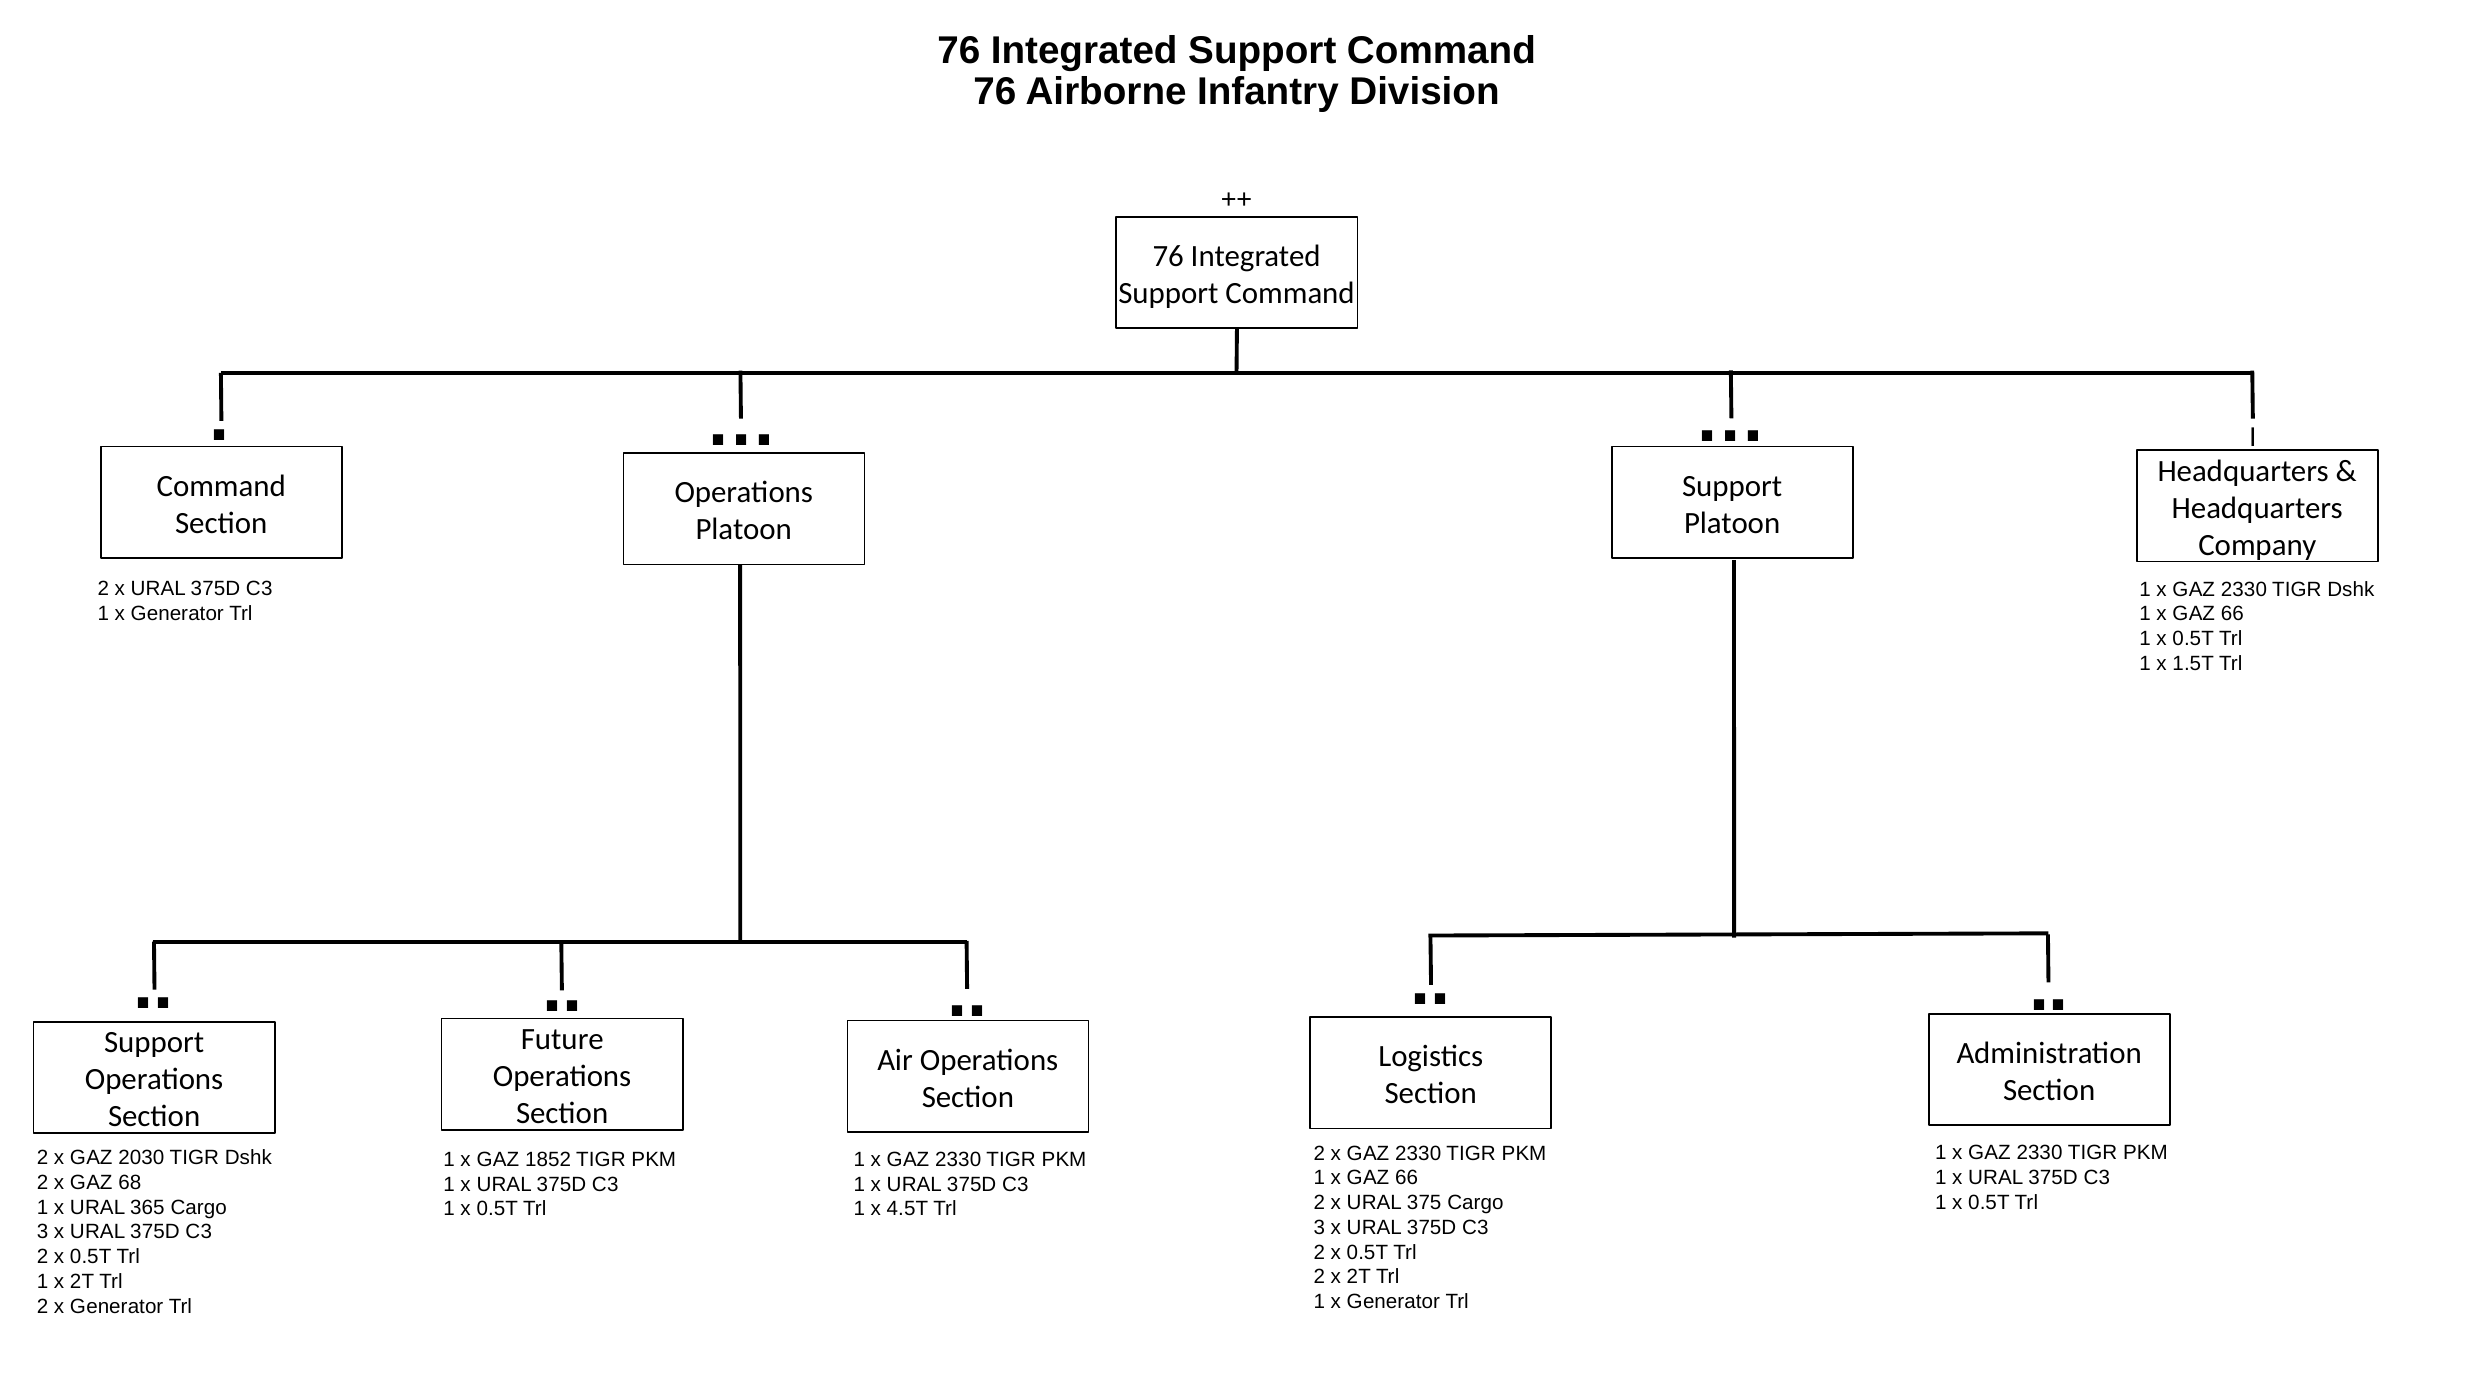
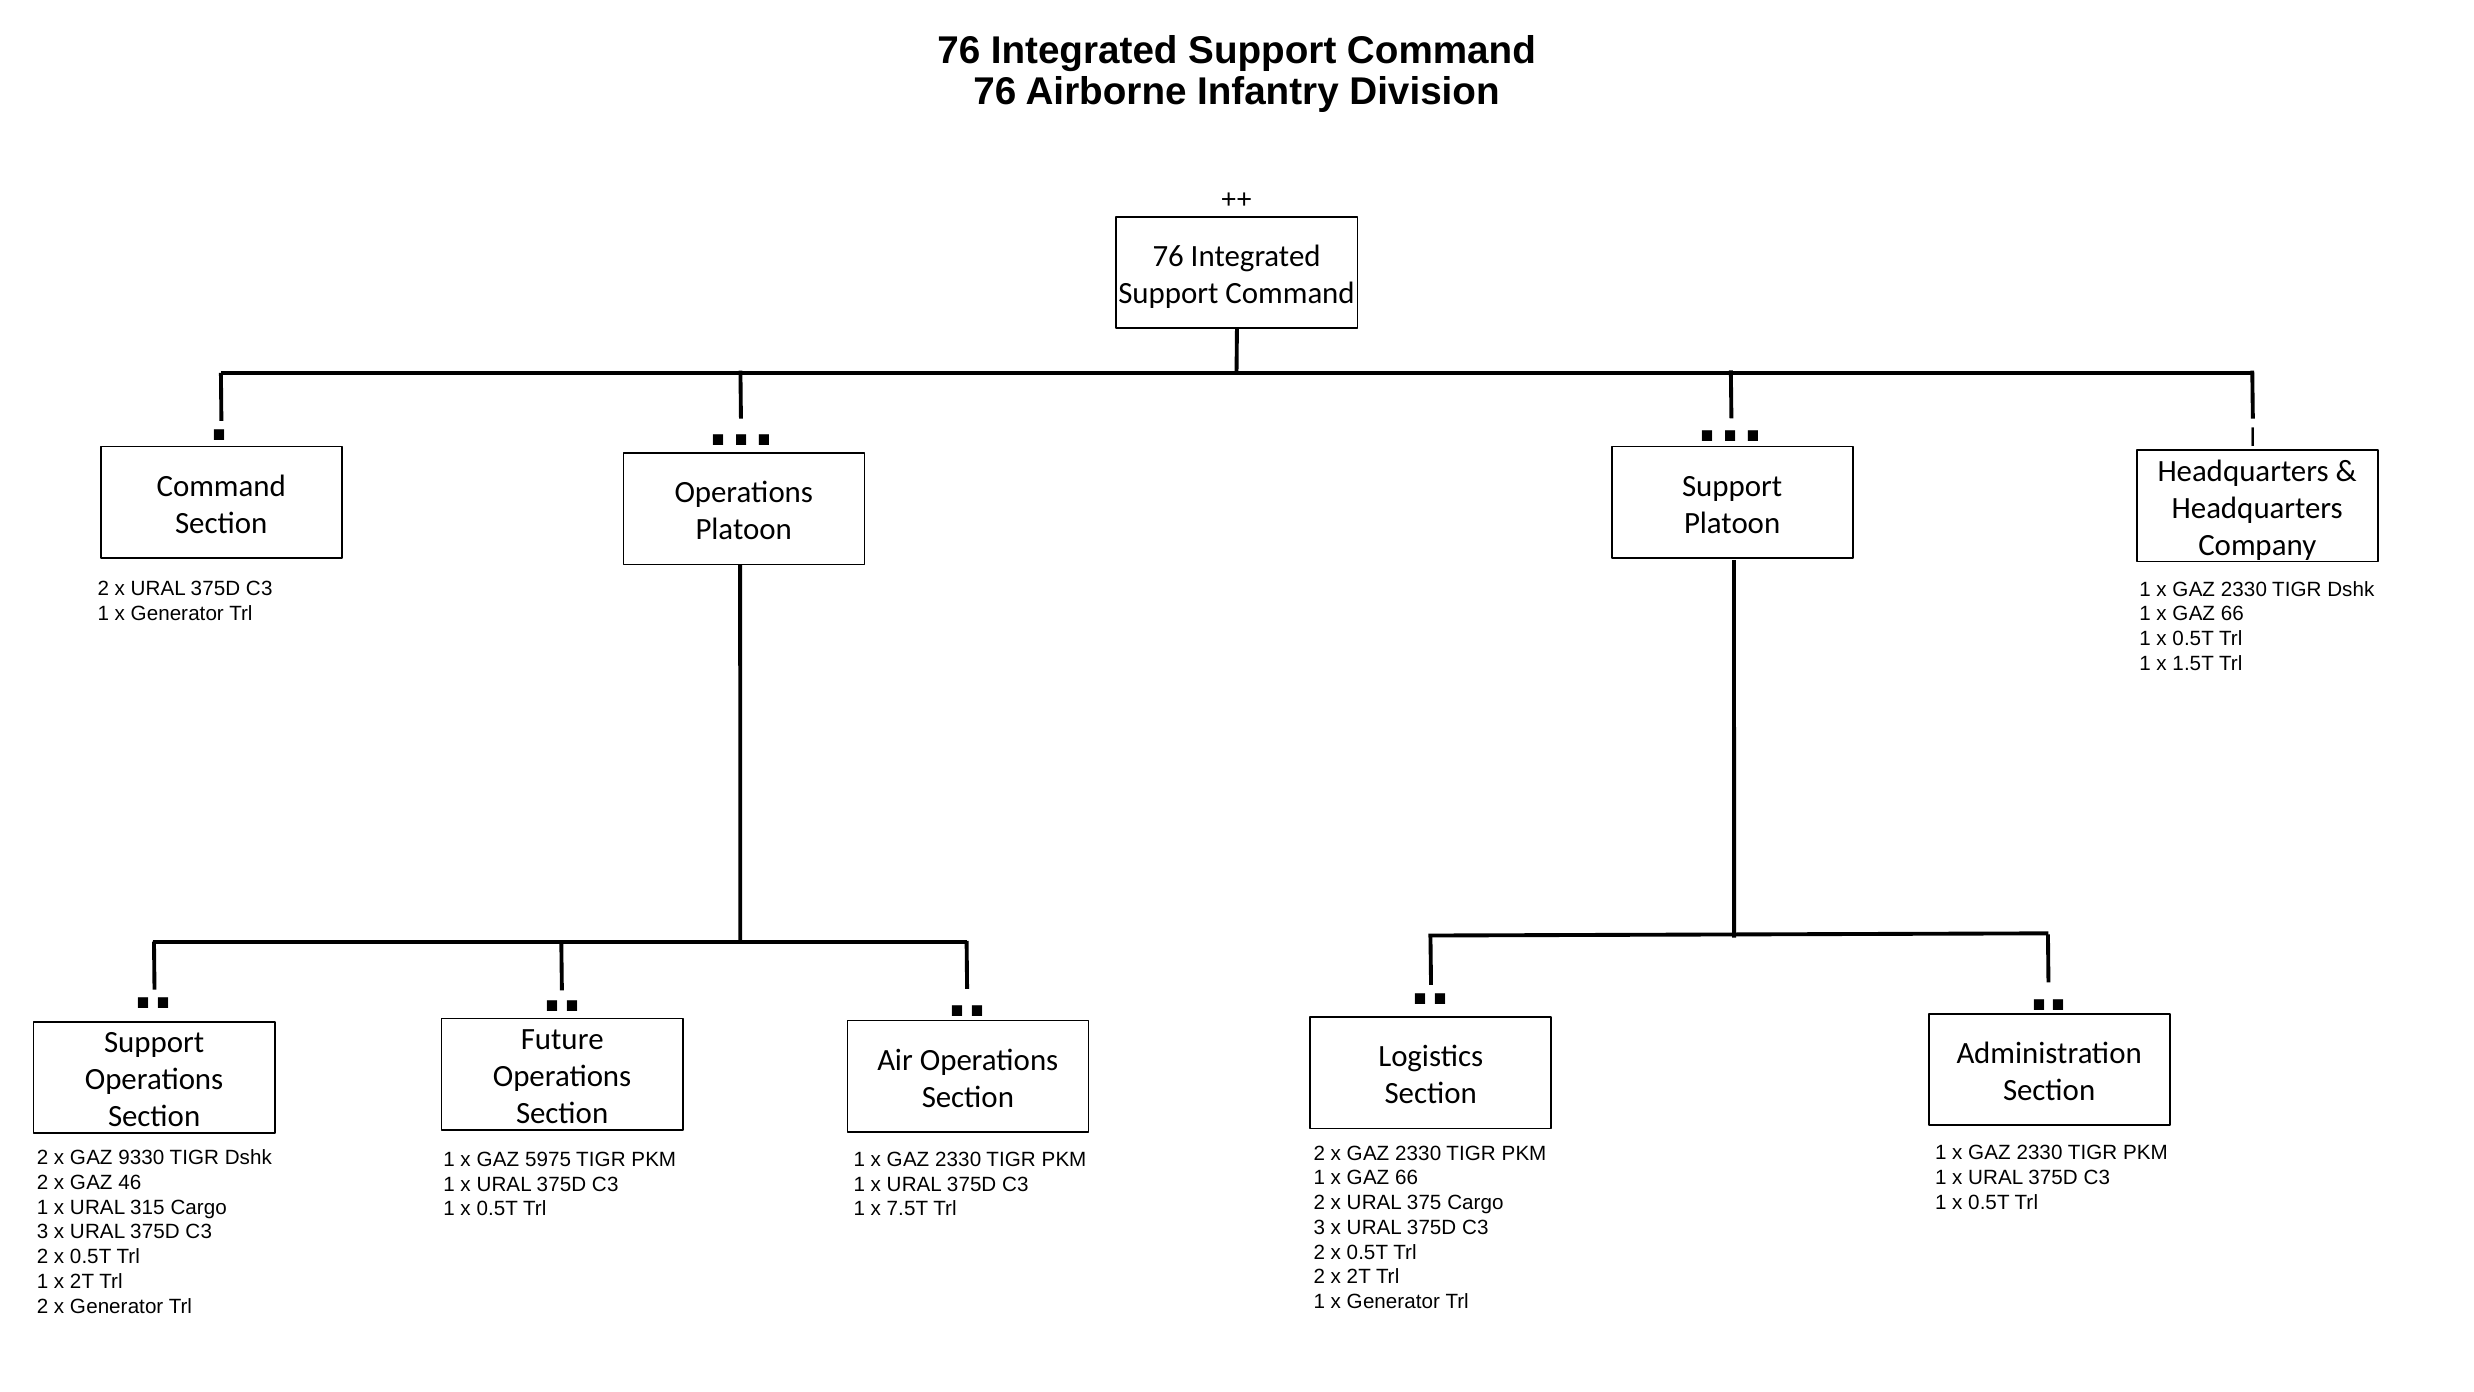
2030: 2030 -> 9330
1852: 1852 -> 5975
68: 68 -> 46
365: 365 -> 315
4.5T: 4.5T -> 7.5T
